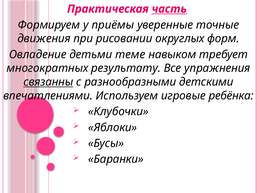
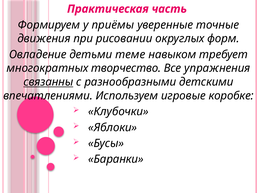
часть underline: present -> none
результату: результату -> творчество
ребёнка: ребёнка -> коробке
